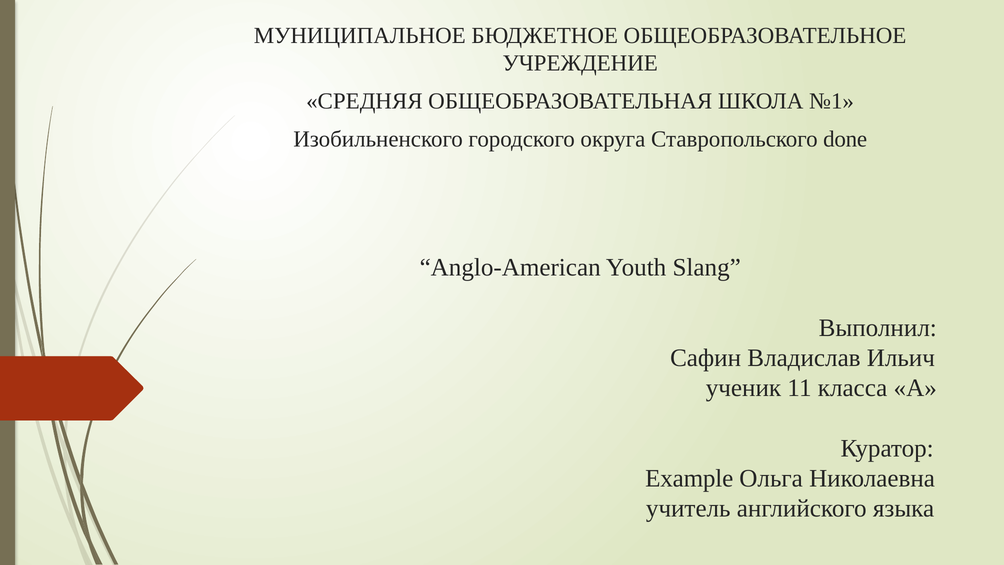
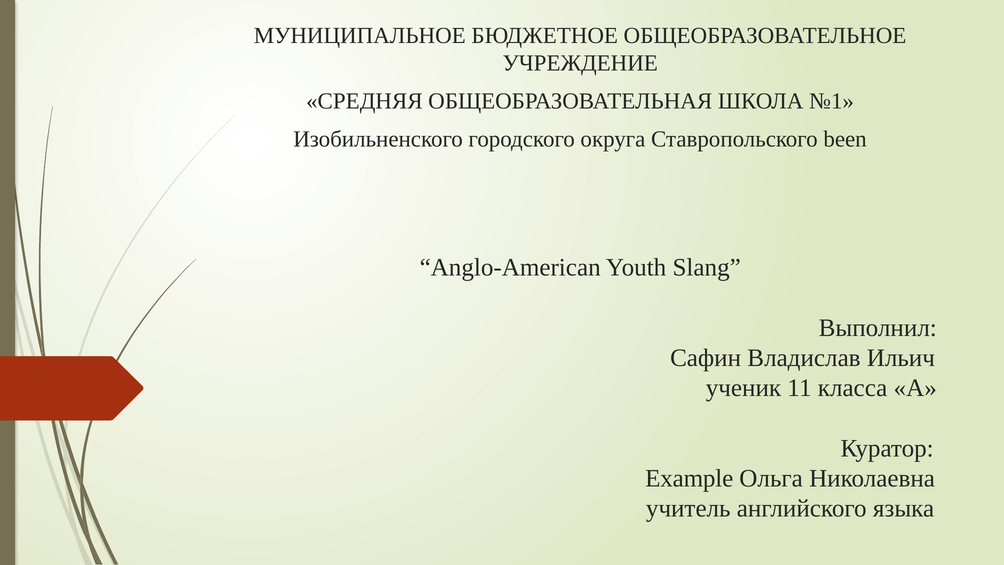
done: done -> been
